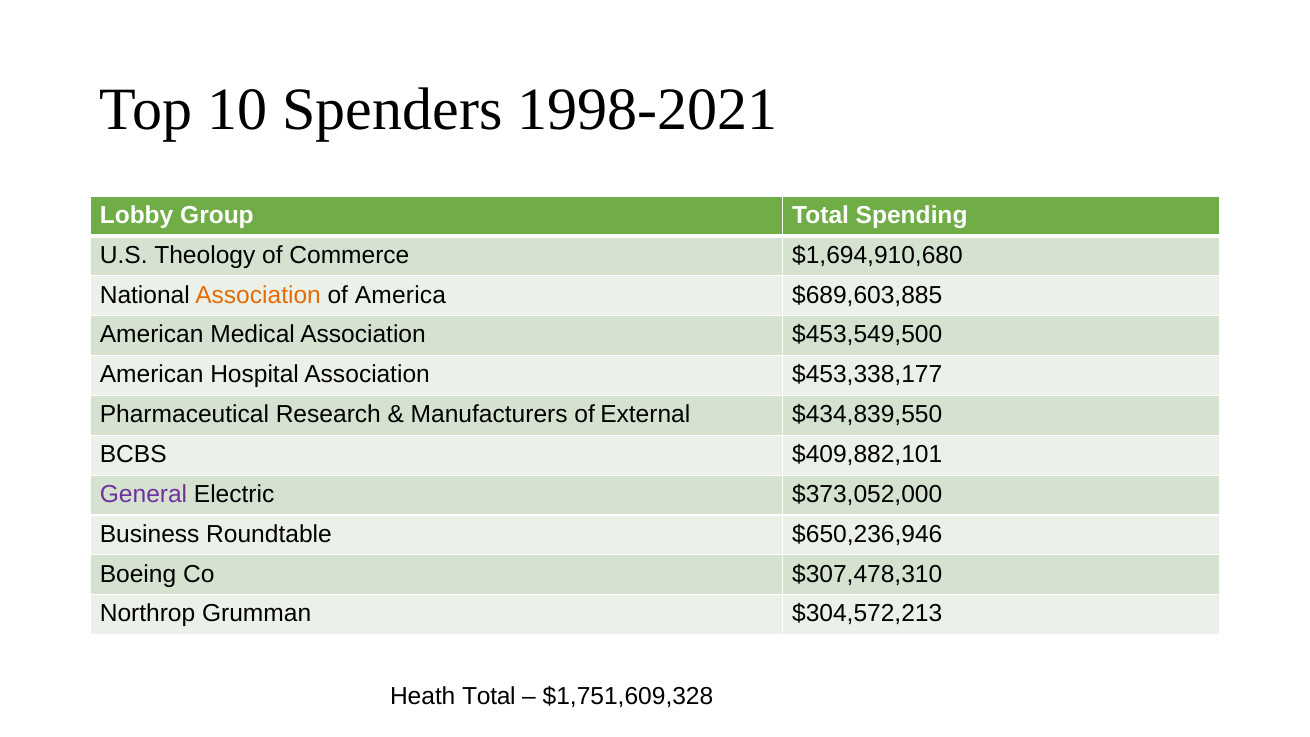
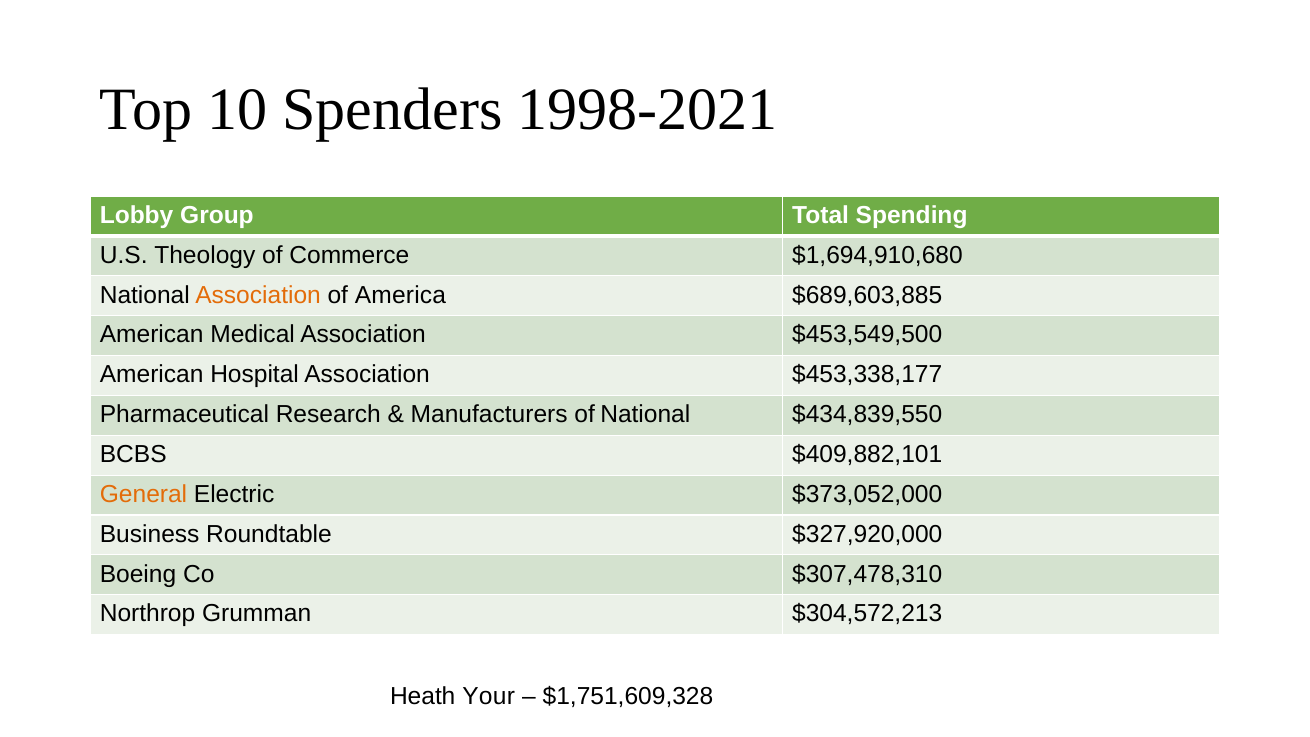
of External: External -> National
General colour: purple -> orange
$650,236,946: $650,236,946 -> $327,920,000
Heath Total: Total -> Your
